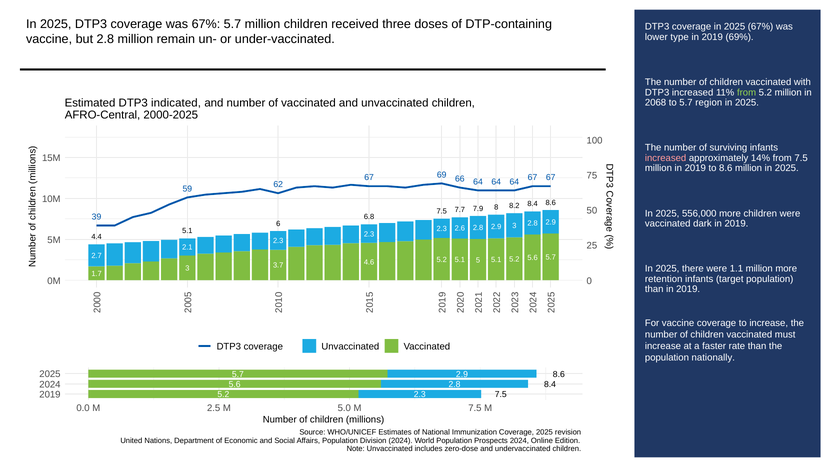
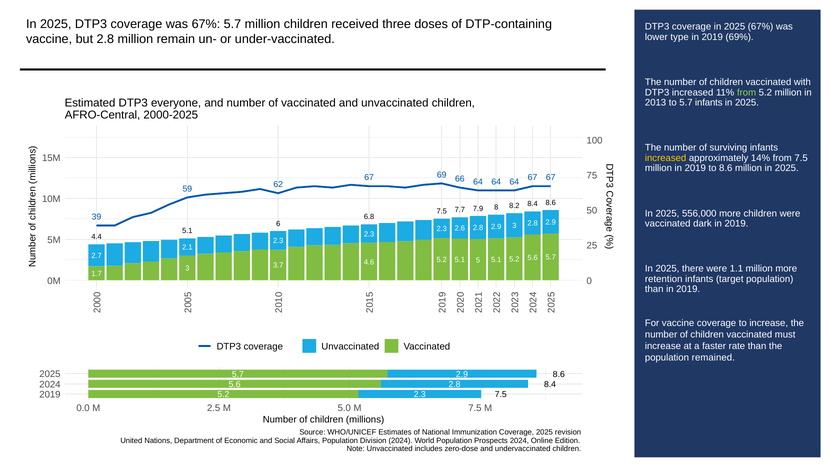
indicated: indicated -> everyone
2068: 2068 -> 2013
5.7 region: region -> infants
increased at (666, 158) colour: pink -> yellow
nationally: nationally -> remained
